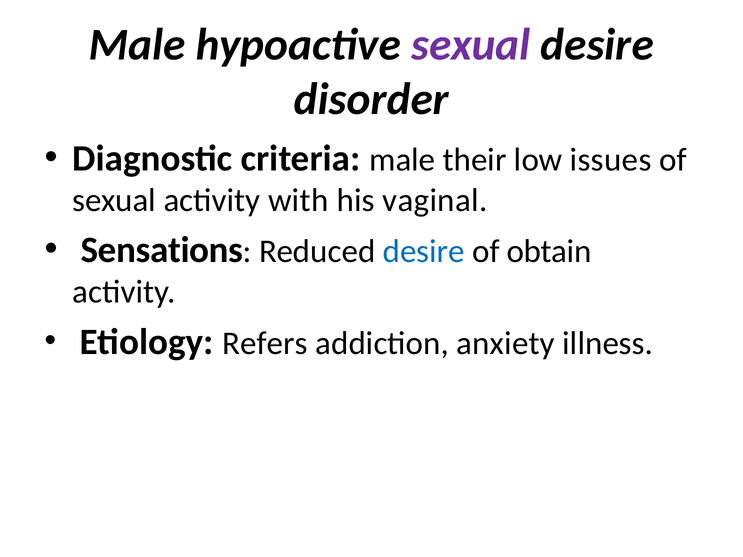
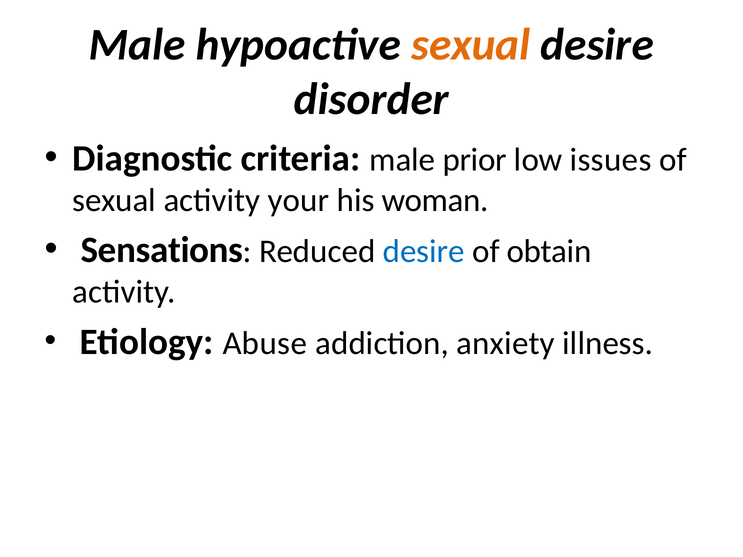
sexual at (471, 45) colour: purple -> orange
their: their -> prior
with: with -> your
vaginal: vaginal -> woman
Refers: Refers -> Abuse
